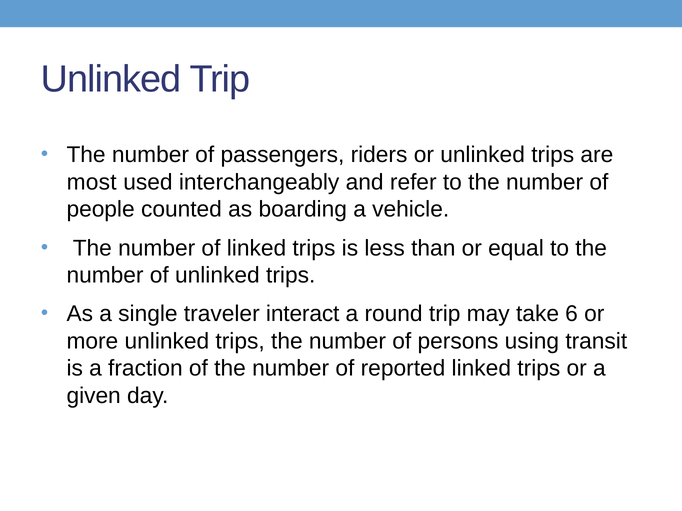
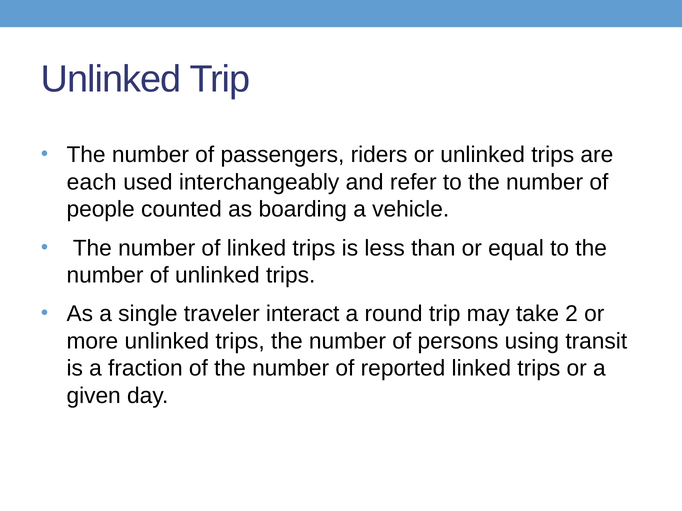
most: most -> each
6: 6 -> 2
